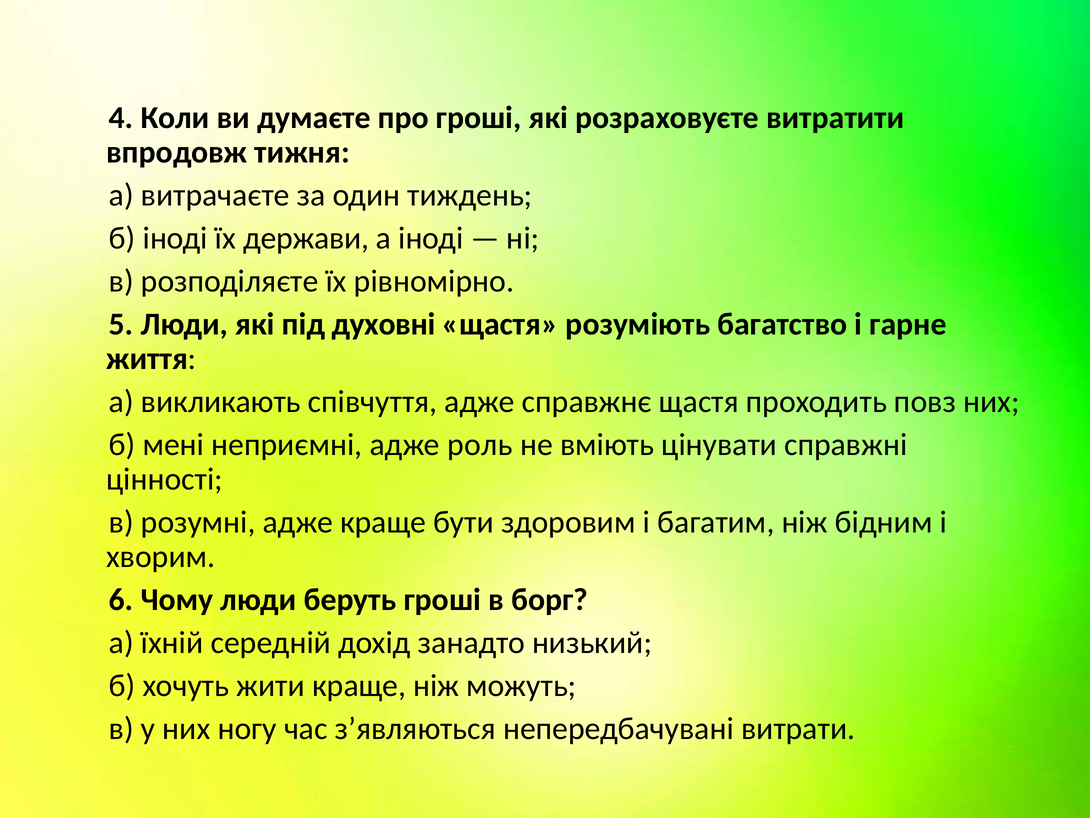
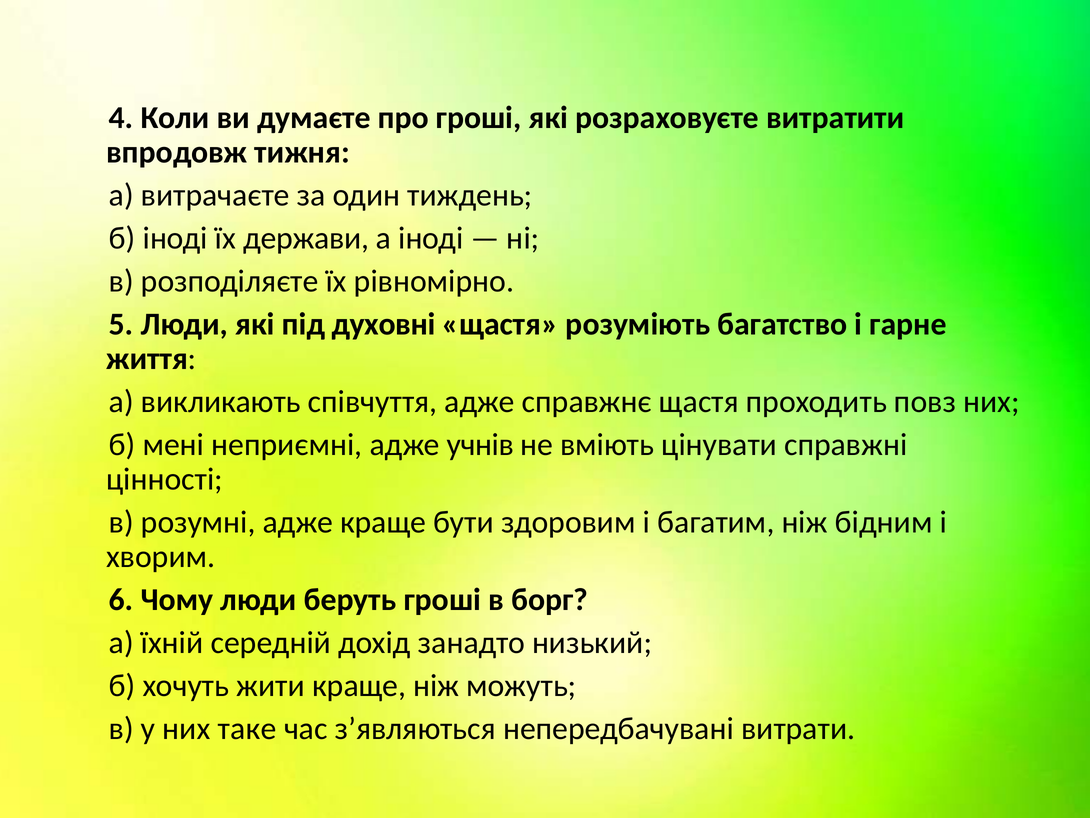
роль: роль -> учнів
ногу: ногу -> таке
